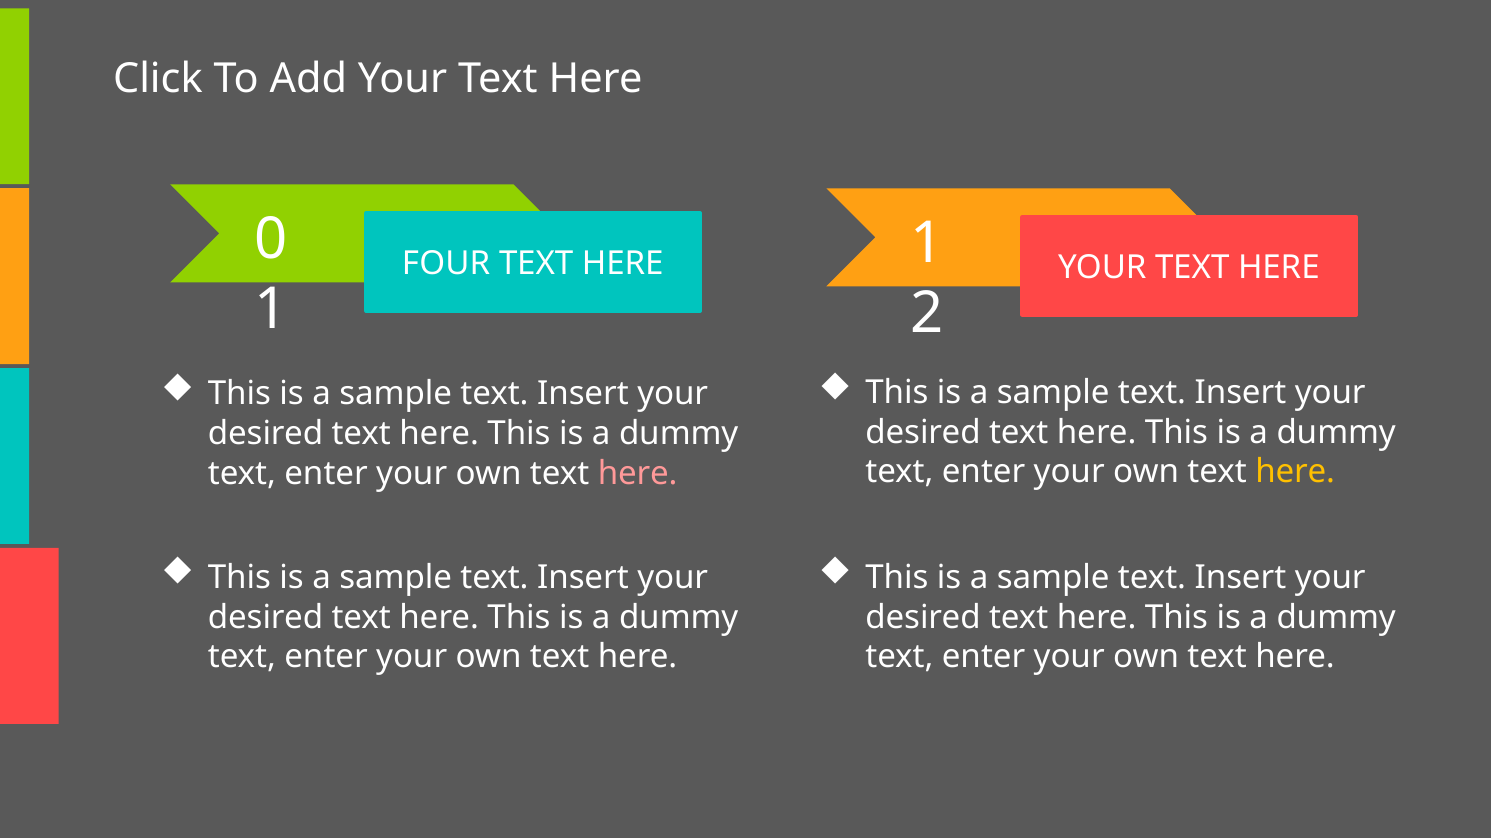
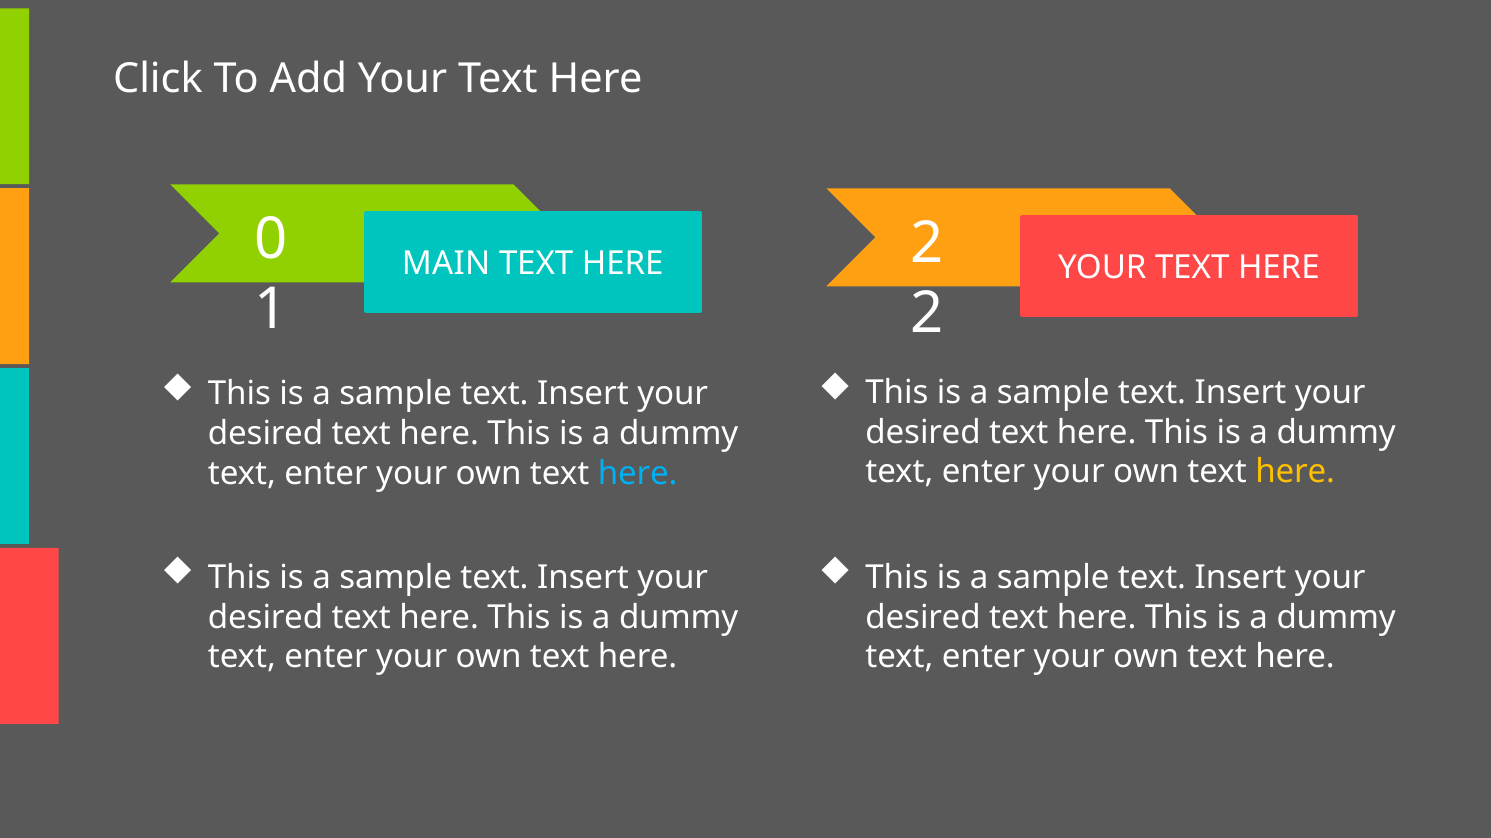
FOUR: FOUR -> MAIN
HERE 1: 1 -> 2
here at (638, 474) colour: pink -> light blue
